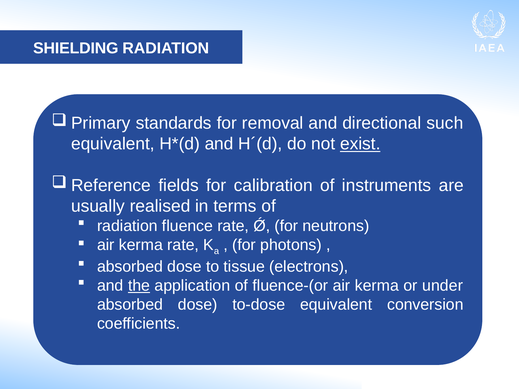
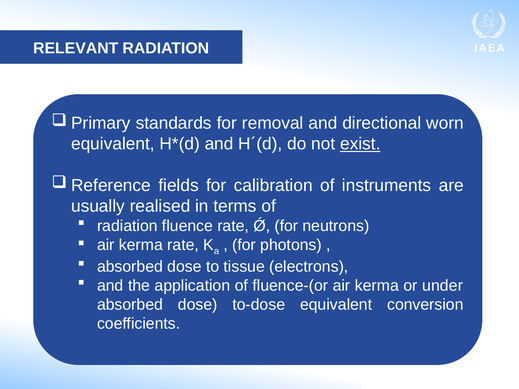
SHIELDING: SHIELDING -> RELEVANT
such: such -> worn
the underline: present -> none
